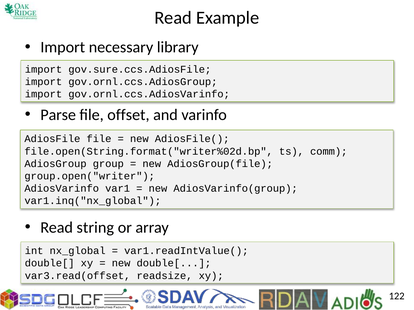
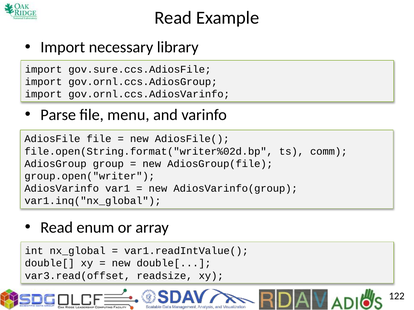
offset: offset -> menu
string: string -> enum
